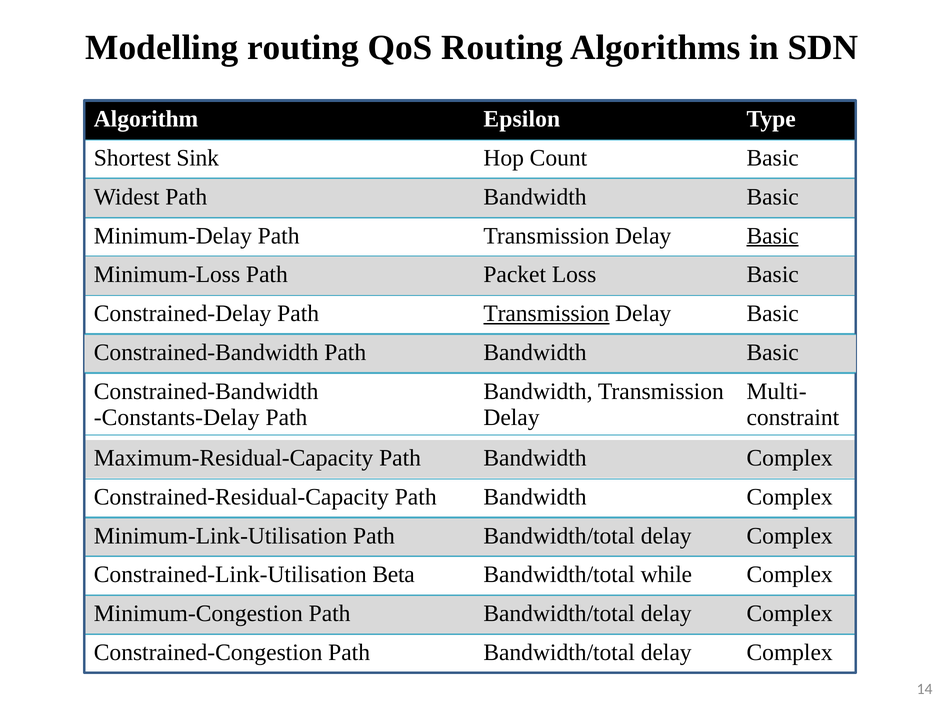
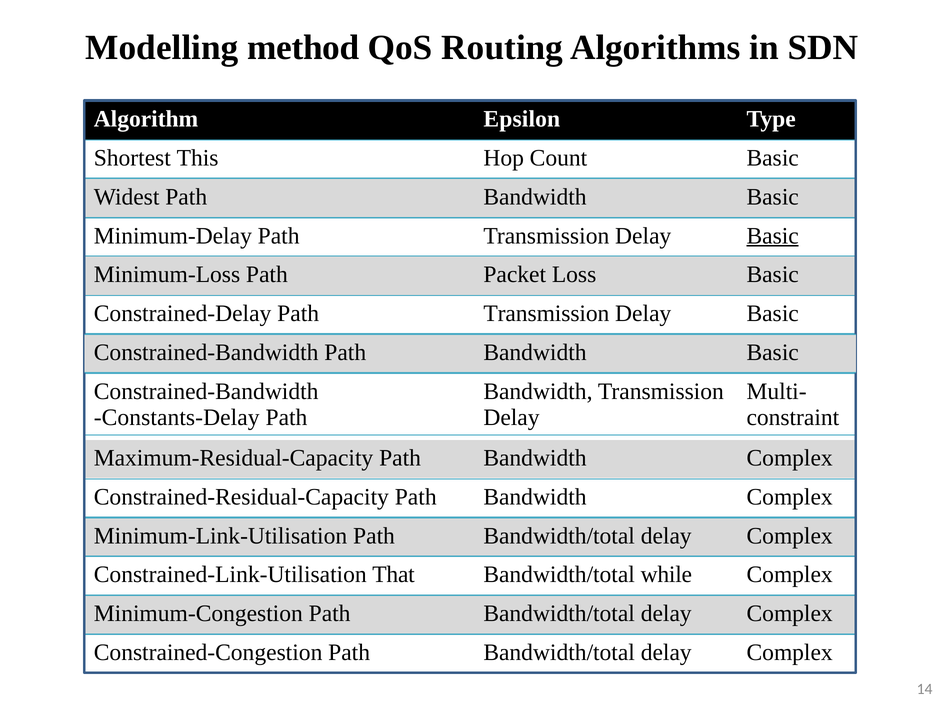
Modelling routing: routing -> method
Sink: Sink -> This
Transmission at (546, 313) underline: present -> none
Beta: Beta -> That
